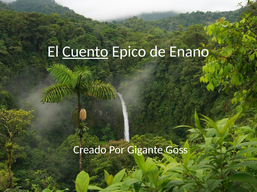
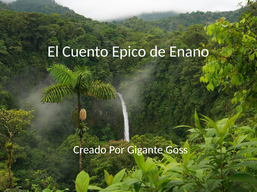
Cuento underline: present -> none
